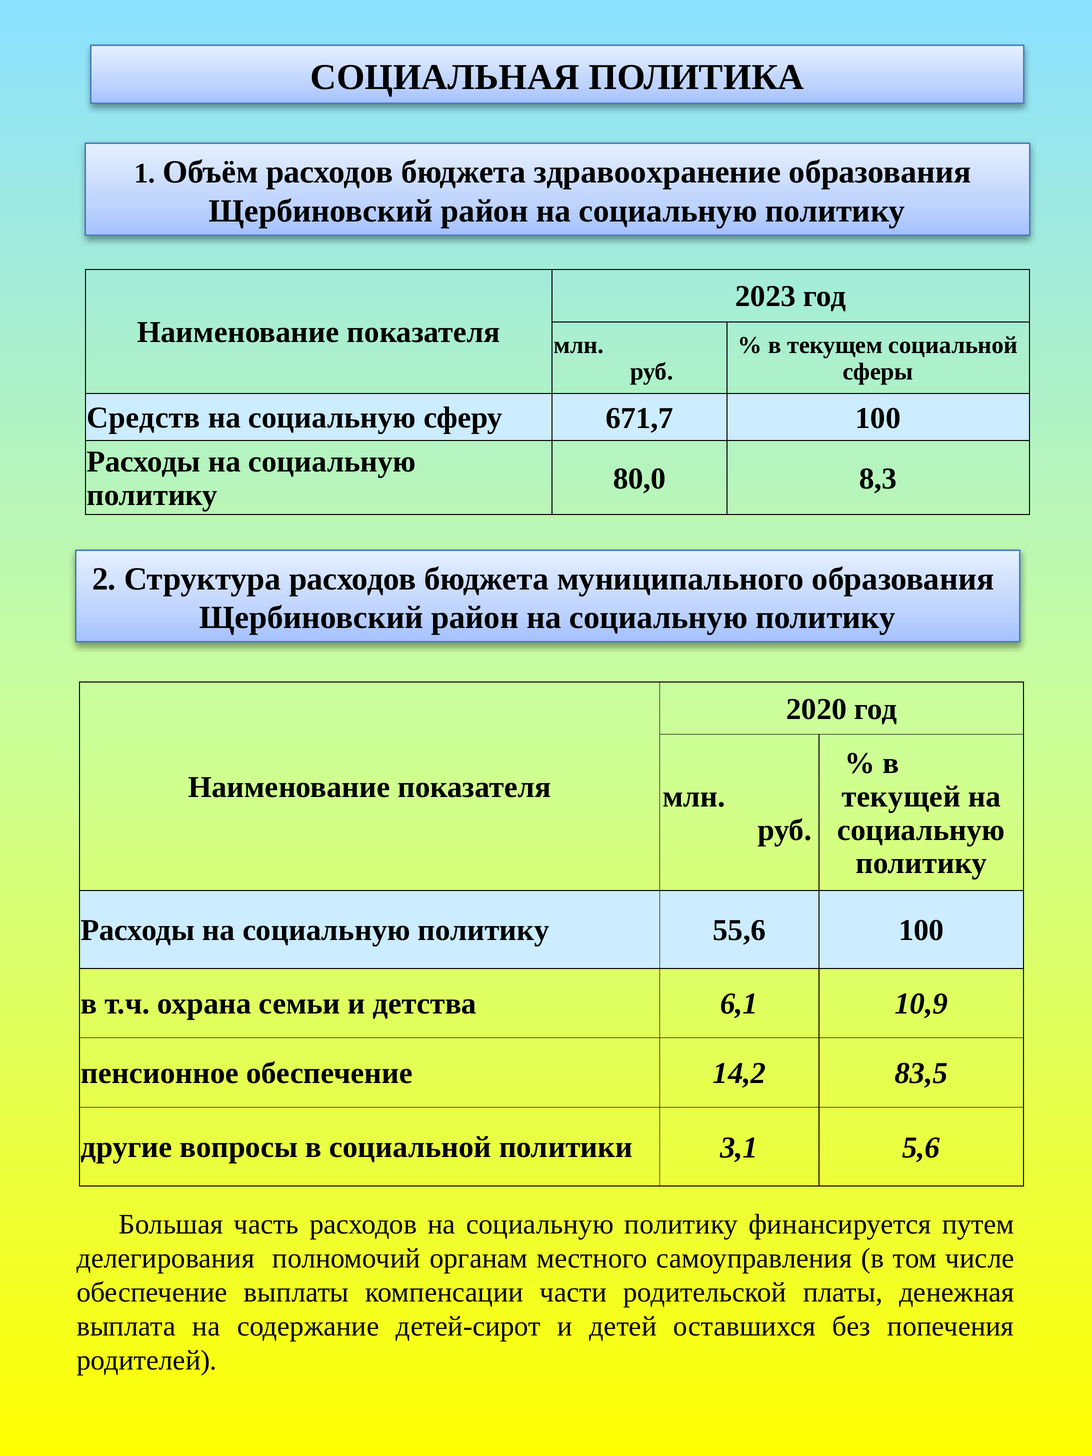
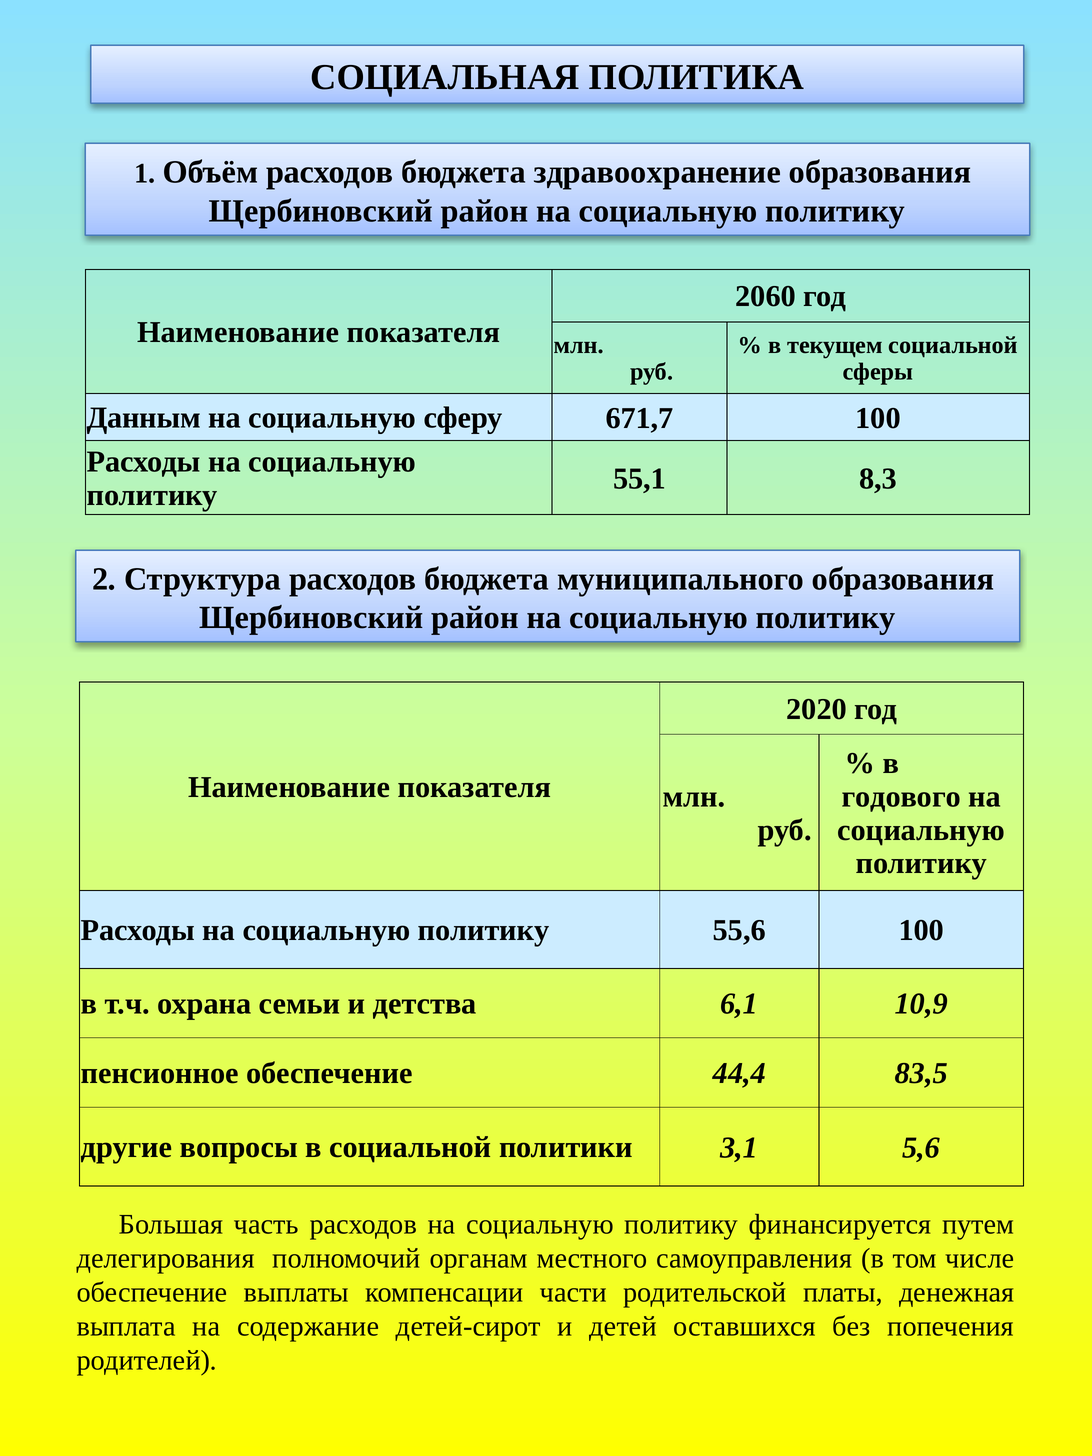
2023: 2023 -> 2060
Средств: Средств -> Данным
80,0: 80,0 -> 55,1
текущей: текущей -> годового
14,2: 14,2 -> 44,4
